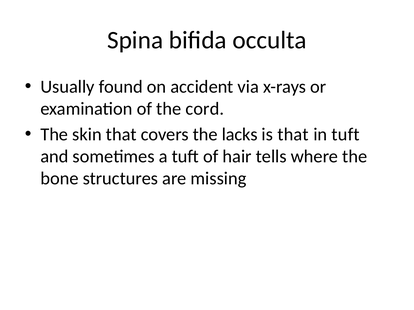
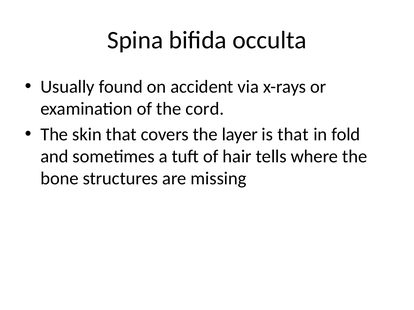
lacks: lacks -> layer
in tuft: tuft -> fold
